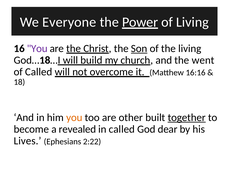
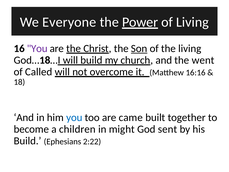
you at (74, 117) colour: orange -> blue
other: other -> came
together underline: present -> none
revealed: revealed -> children
in called: called -> might
dear: dear -> sent
Lives at (27, 141): Lives -> Build
